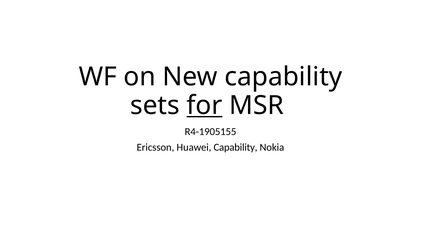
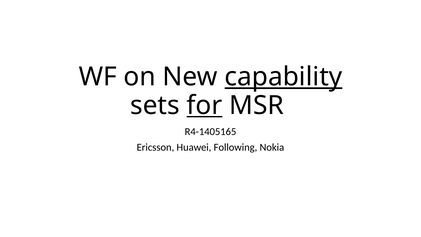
capability at (283, 77) underline: none -> present
R4-1905155: R4-1905155 -> R4-1405165
Huawei Capability: Capability -> Following
